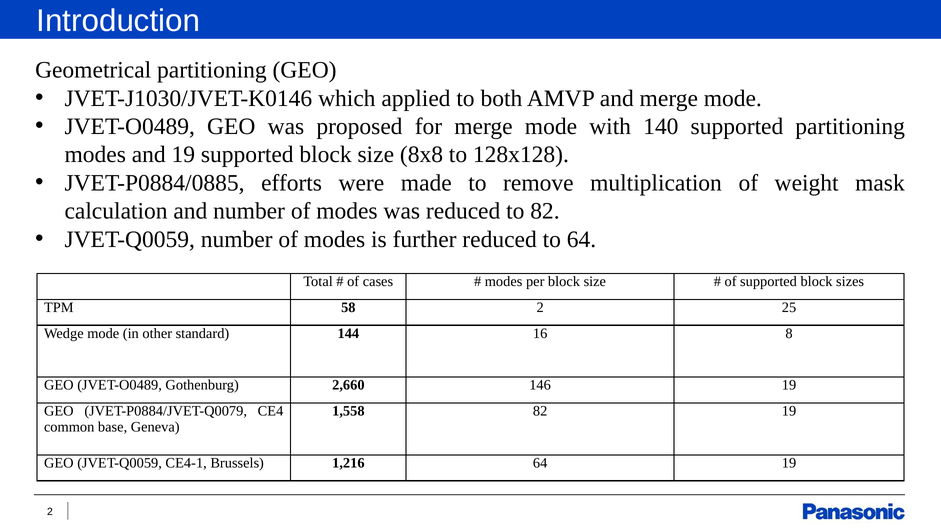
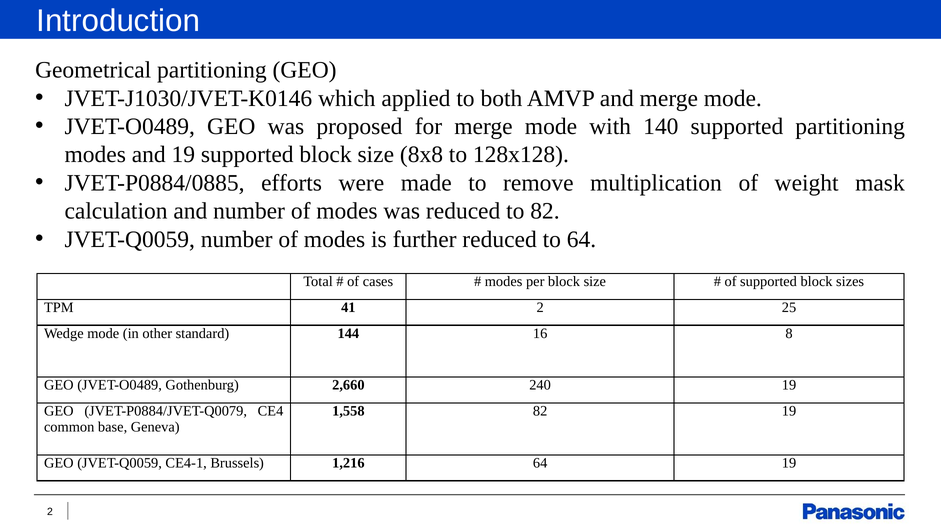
58: 58 -> 41
146: 146 -> 240
